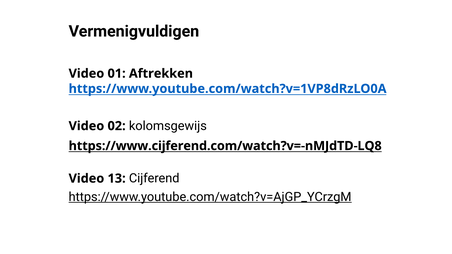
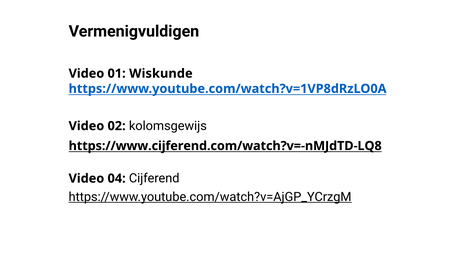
Aftrekken: Aftrekken -> Wiskunde
13: 13 -> 04
